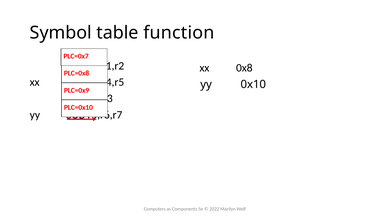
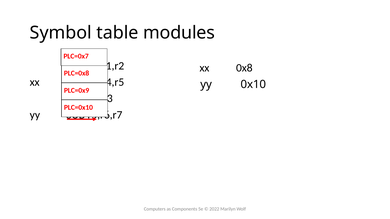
function: function -> modules
